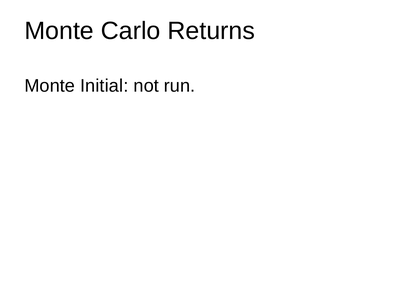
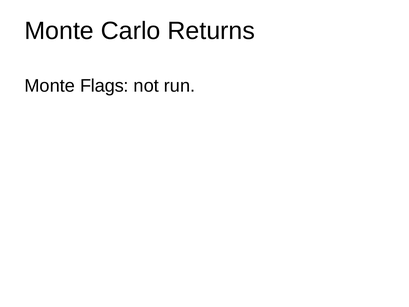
Initial: Initial -> Flags
